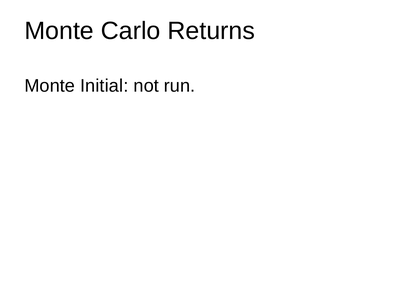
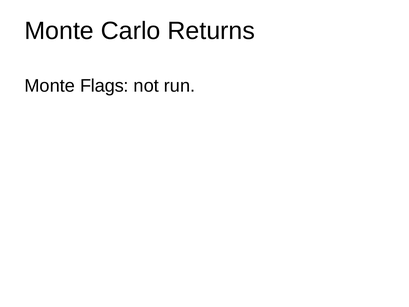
Initial: Initial -> Flags
